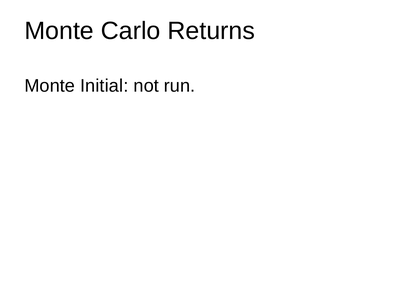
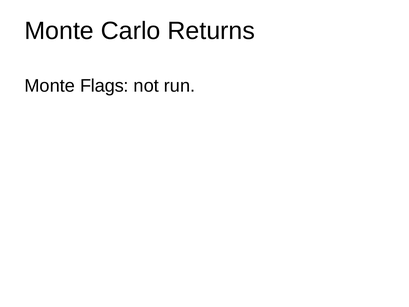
Initial: Initial -> Flags
